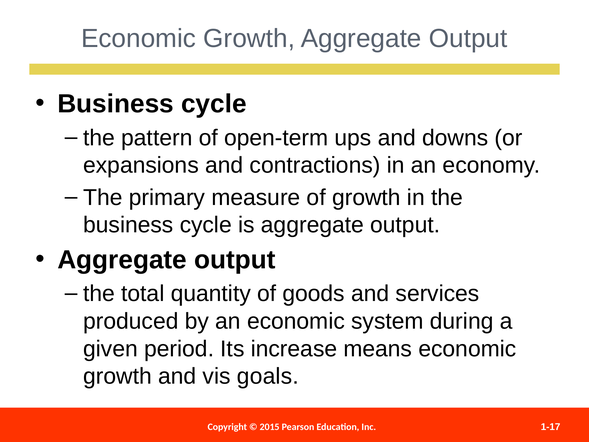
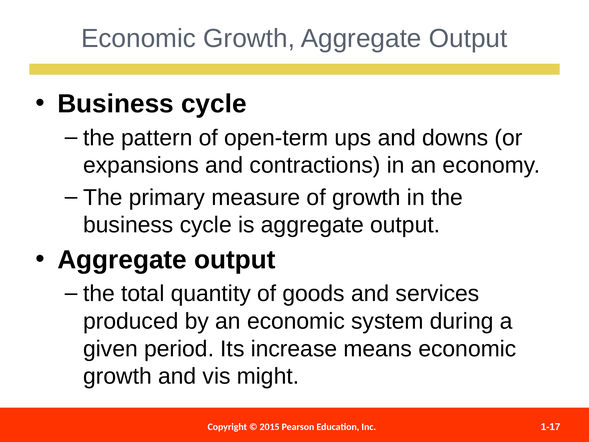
goals: goals -> might
